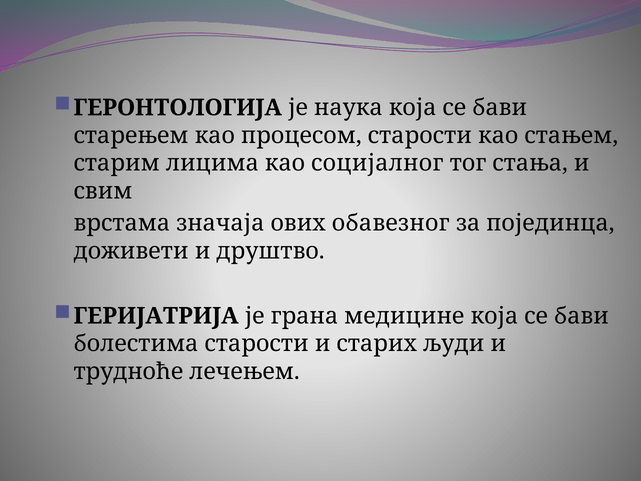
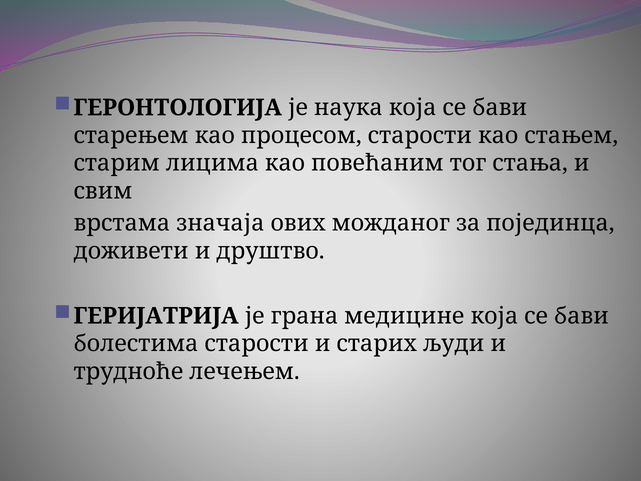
социјалног: социјалног -> повећаним
обавезног: обавезног -> можданог
